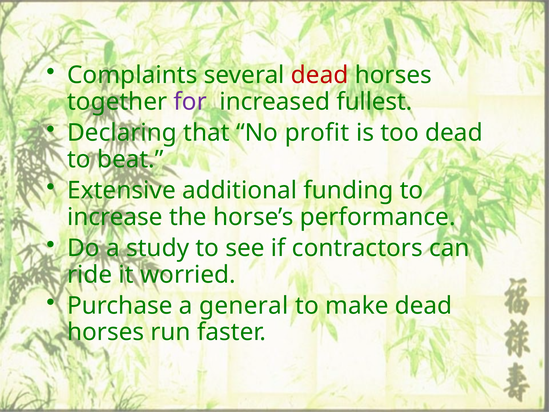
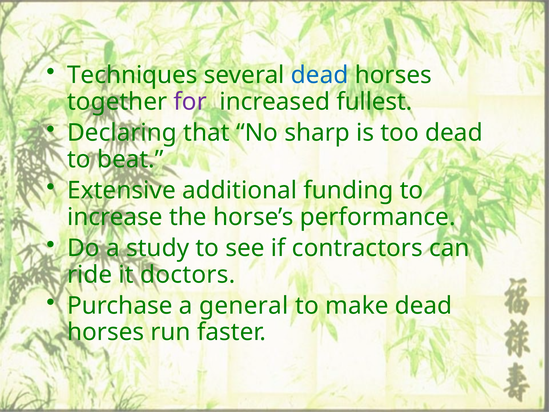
Complaints: Complaints -> Techniques
dead at (320, 75) colour: red -> blue
profit: profit -> sharp
worried: worried -> doctors
